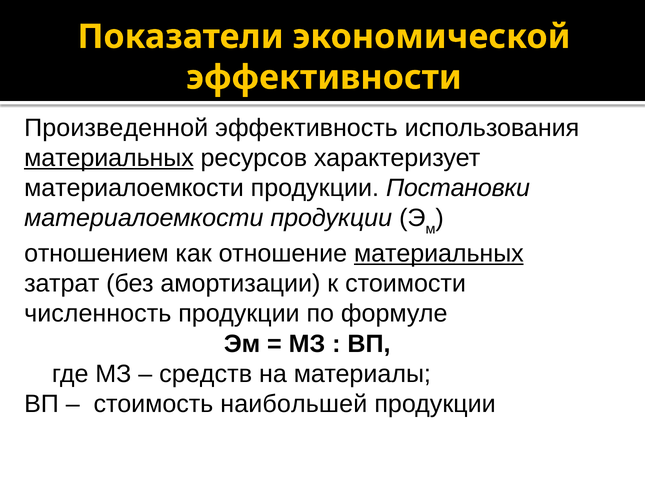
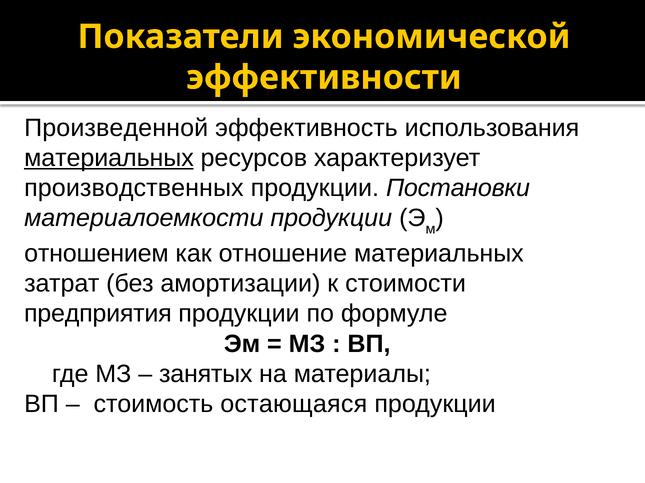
материалоемкости at (134, 188): материалоемкости -> производственных
материальных at (439, 254) underline: present -> none
численность: численность -> предприятия
средств: средств -> занятых
наибольшей: наибольшей -> остающаяся
